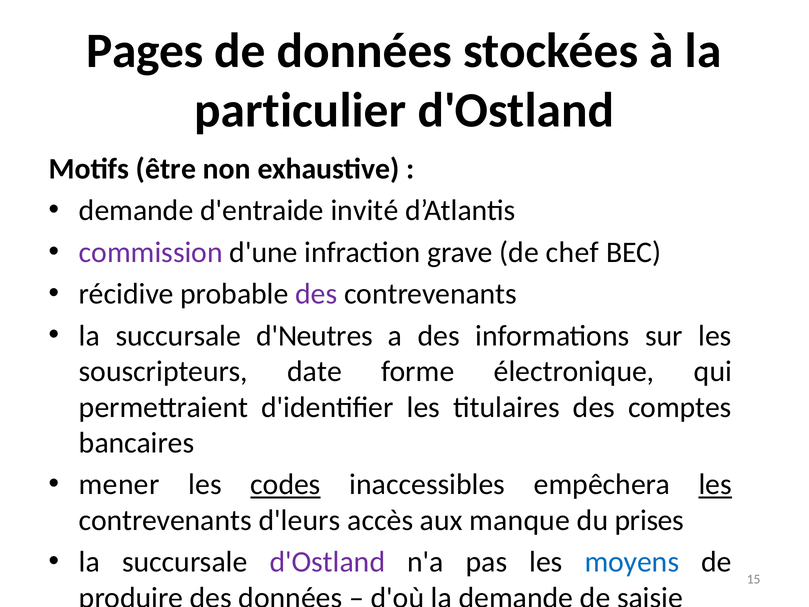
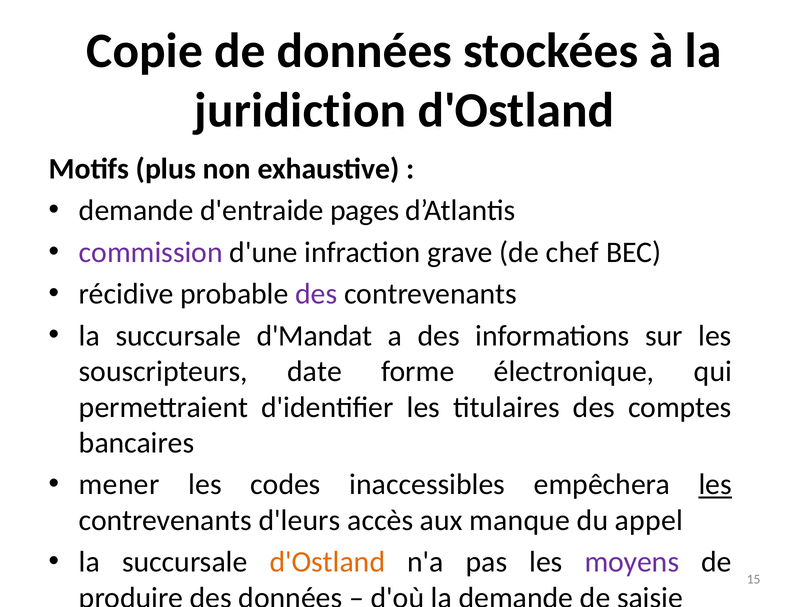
Pages: Pages -> Copie
particulier: particulier -> juridiction
être: être -> plus
invité: invité -> pages
d'Neutres: d'Neutres -> d'Mandat
codes underline: present -> none
prises: prises -> appel
d'Ostland at (327, 562) colour: purple -> orange
moyens colour: blue -> purple
